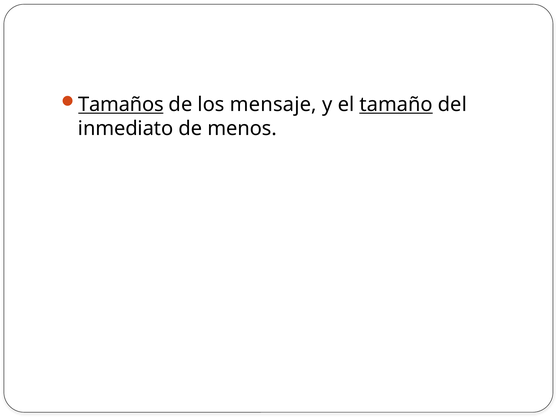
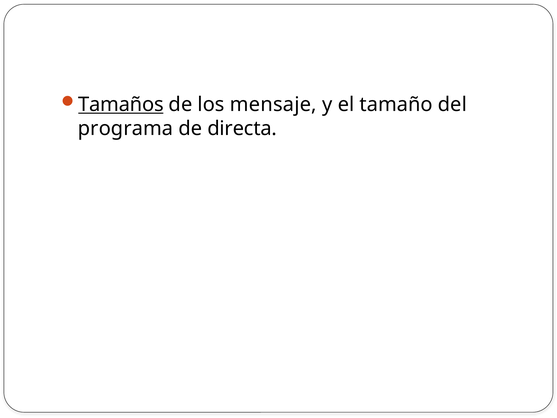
tamaño underline: present -> none
inmediato: inmediato -> programa
menos: menos -> directa
